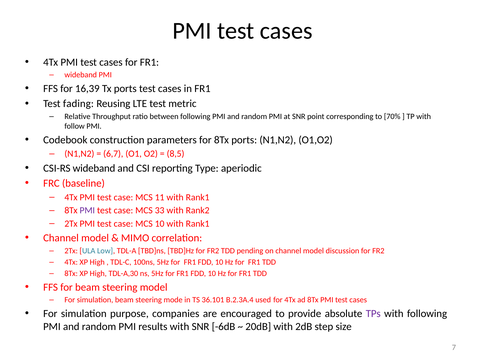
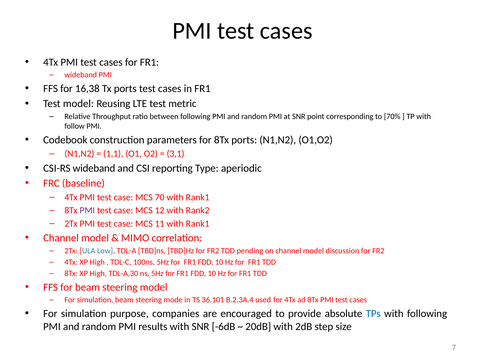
16,39: 16,39 -> 16,38
Test fading: fading -> model
6,7: 6,7 -> 1,1
8,5: 8,5 -> 3,1
11: 11 -> 70
33: 33 -> 12
MCS 10: 10 -> 11
TPs colour: purple -> blue
